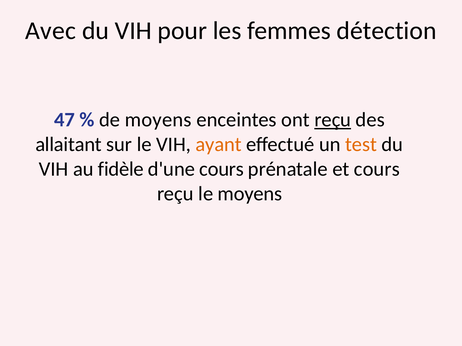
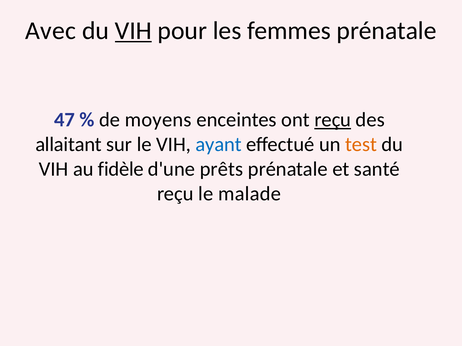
VIH at (133, 31) underline: none -> present
femmes détection: détection -> prénatale
ayant colour: orange -> blue
d'une cours: cours -> prêts
et cours: cours -> santé
le moyens: moyens -> malade
